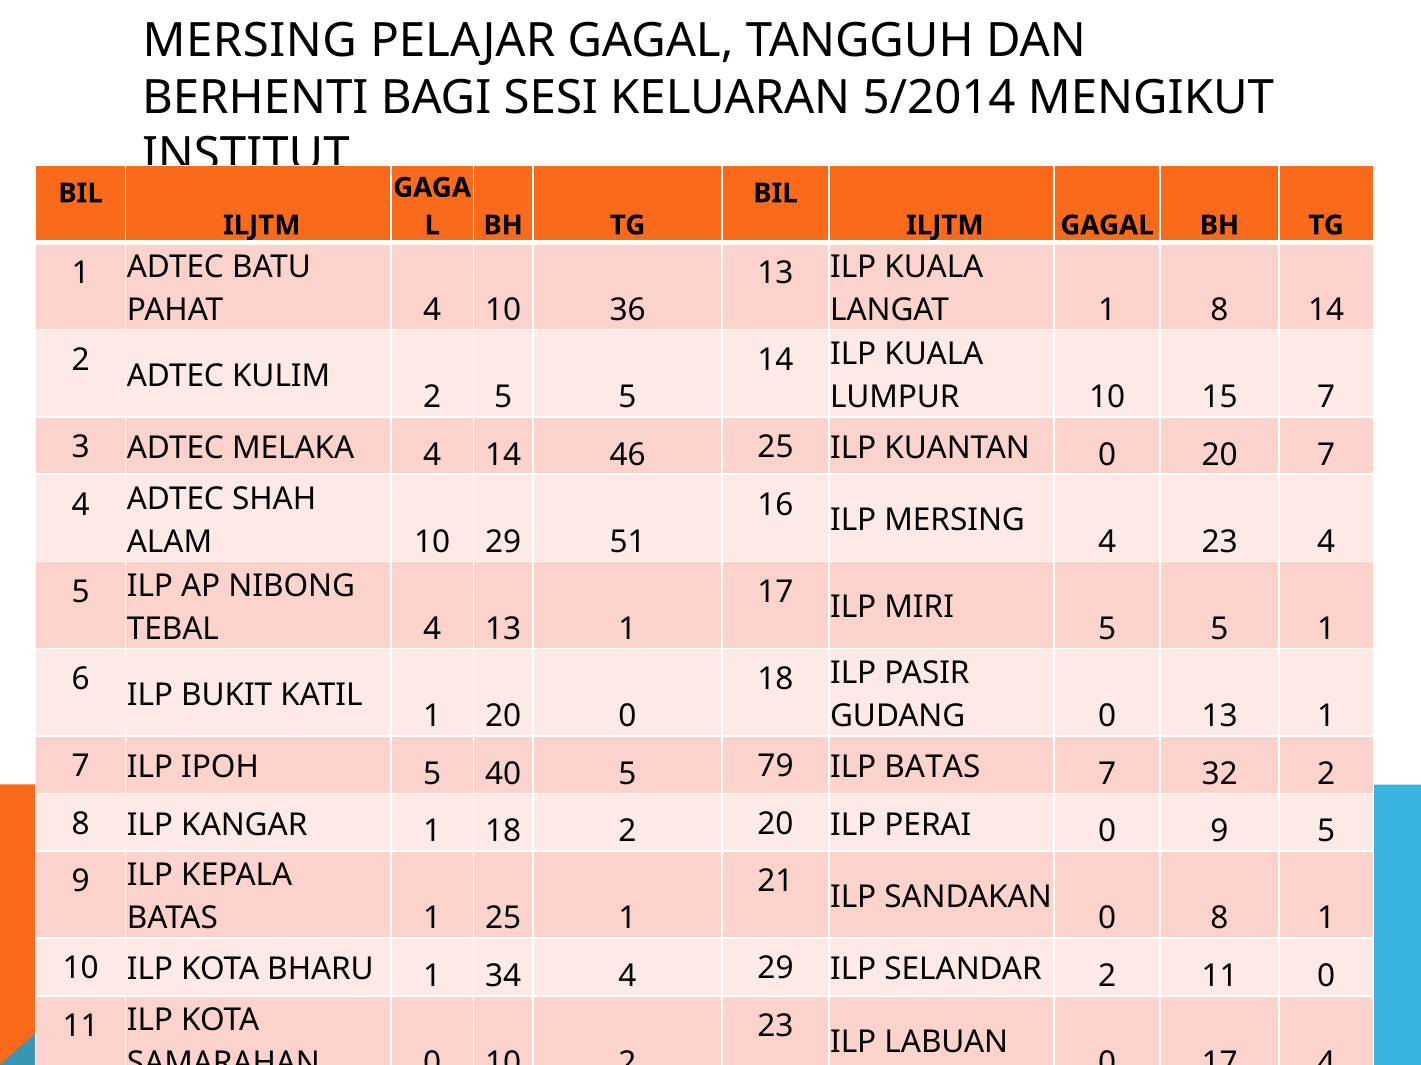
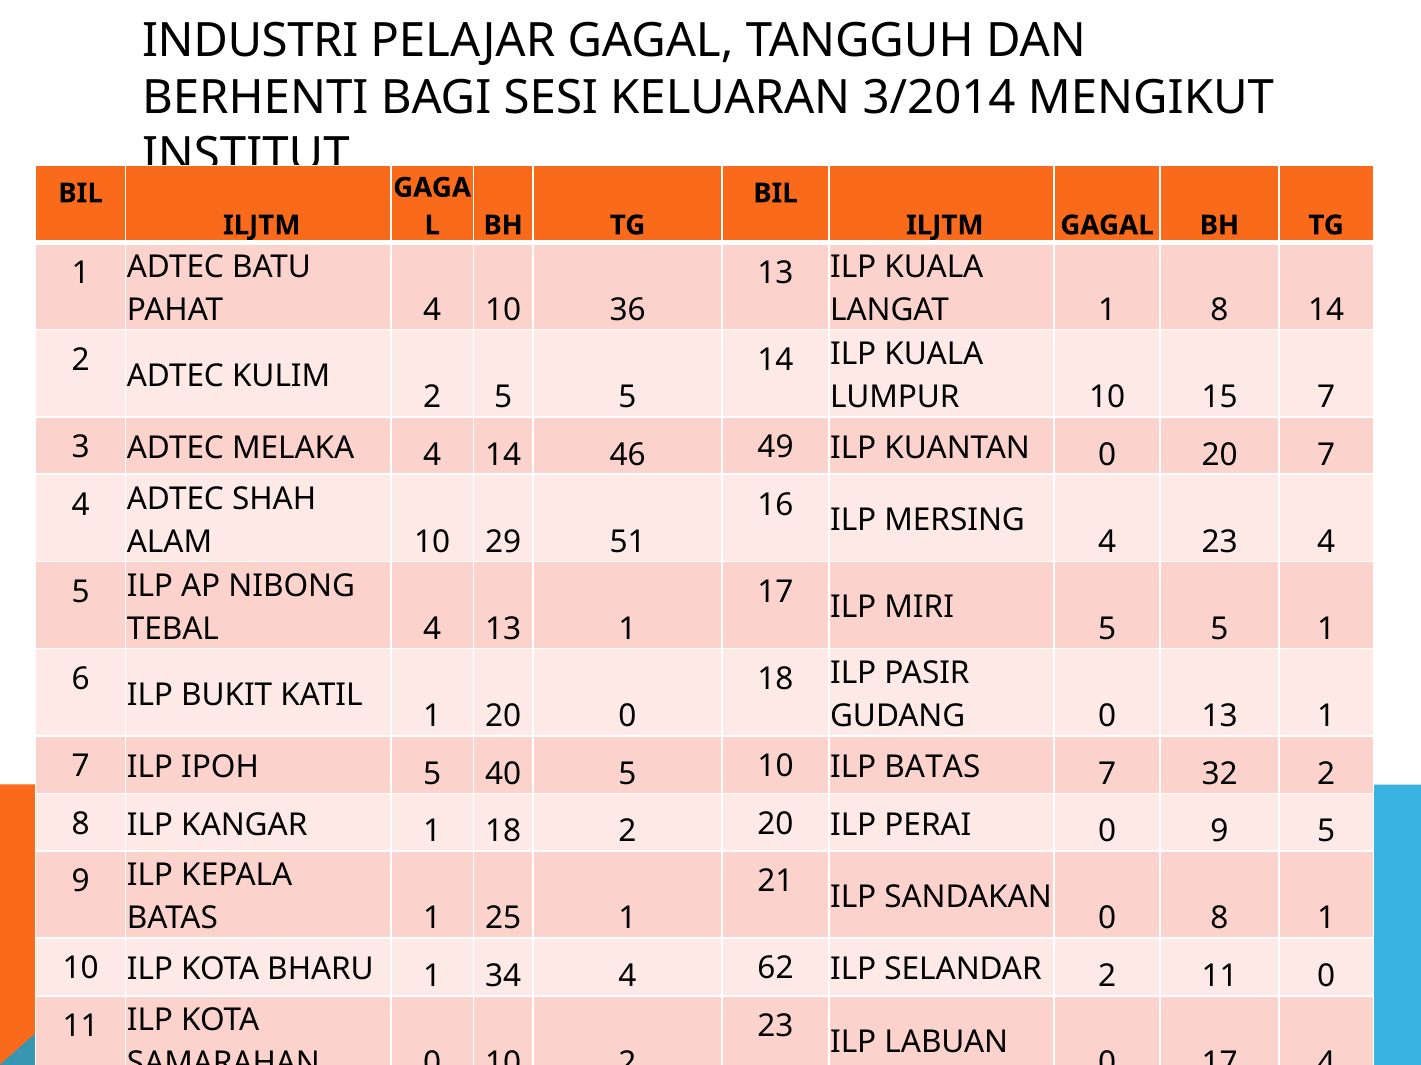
MERSING at (250, 41): MERSING -> INDUSTRI
5/2014: 5/2014 -> 3/2014
25 at (776, 447): 25 -> 49
79 at (776, 767): 79 -> 10
29 at (776, 969): 29 -> 62
